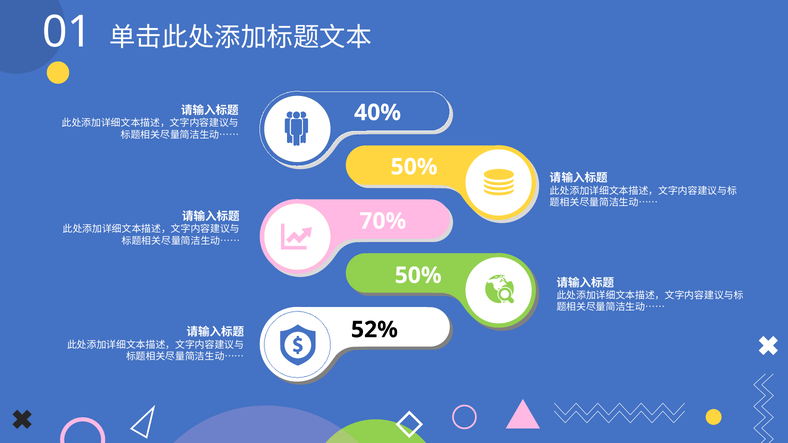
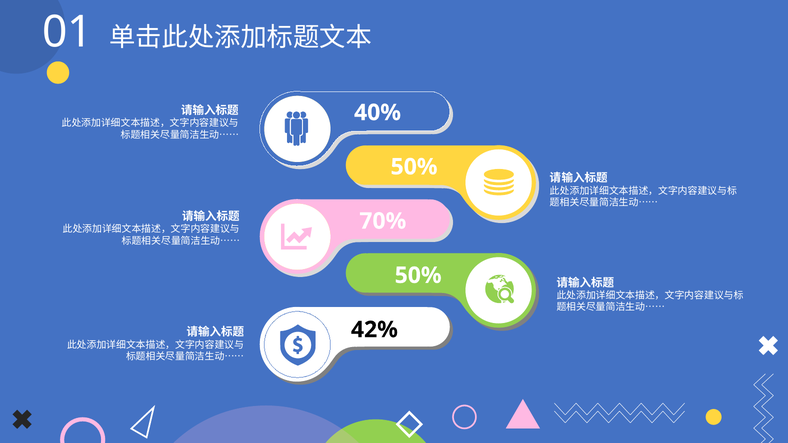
52%: 52% -> 42%
